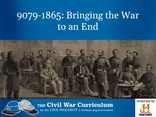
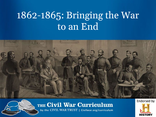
9079-1865: 9079-1865 -> 1862-1865
